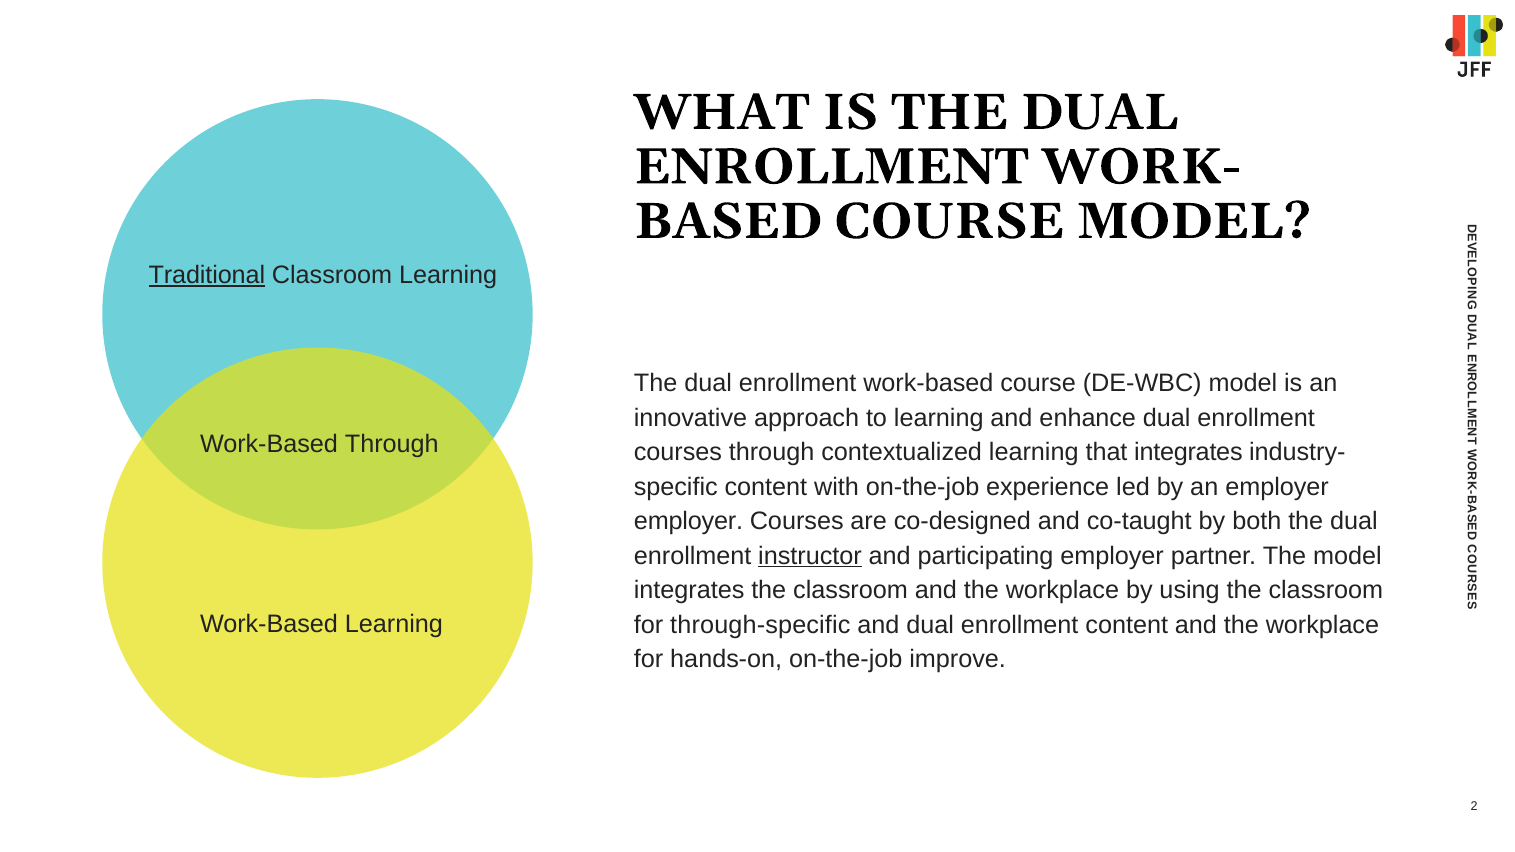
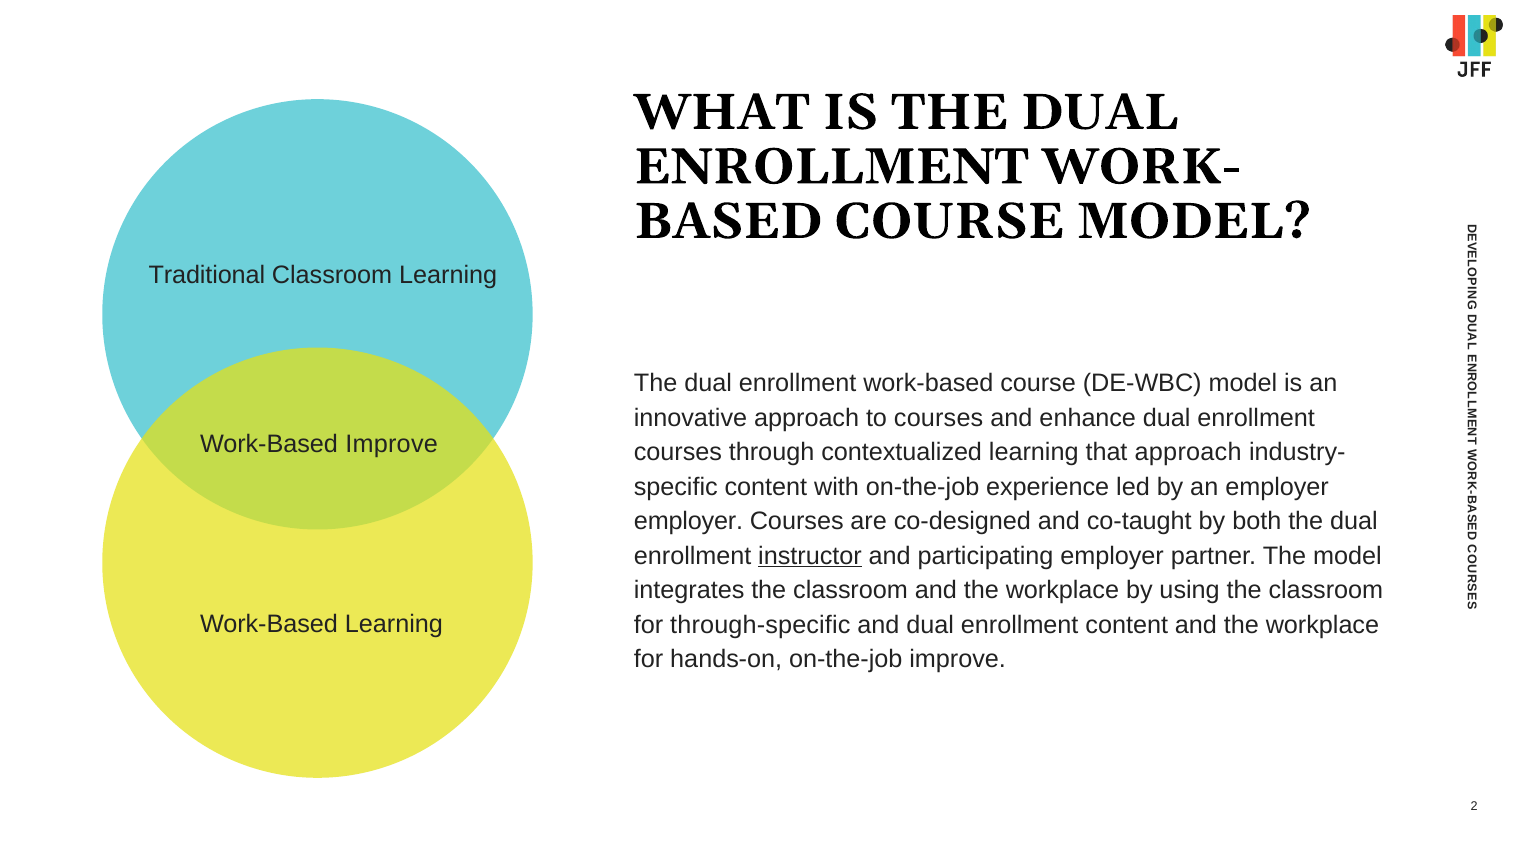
Traditional underline: present -> none
to learning: learning -> courses
Work-Based Through: Through -> Improve
that integrates: integrates -> approach
